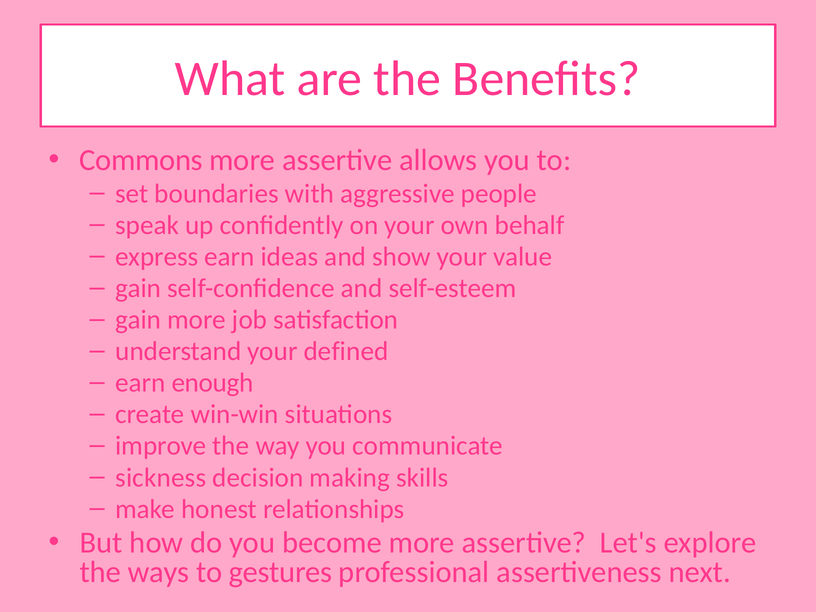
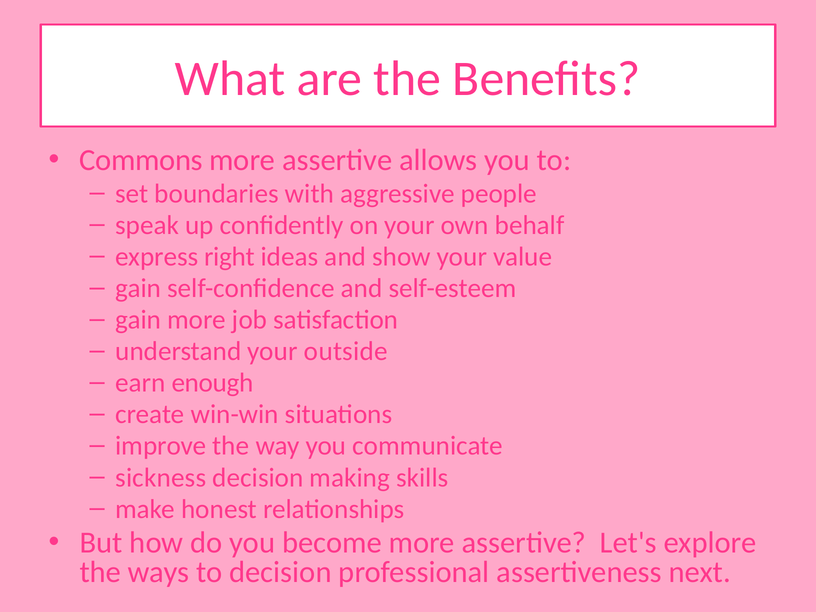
express earn: earn -> right
defined: defined -> outside
to gestures: gestures -> decision
